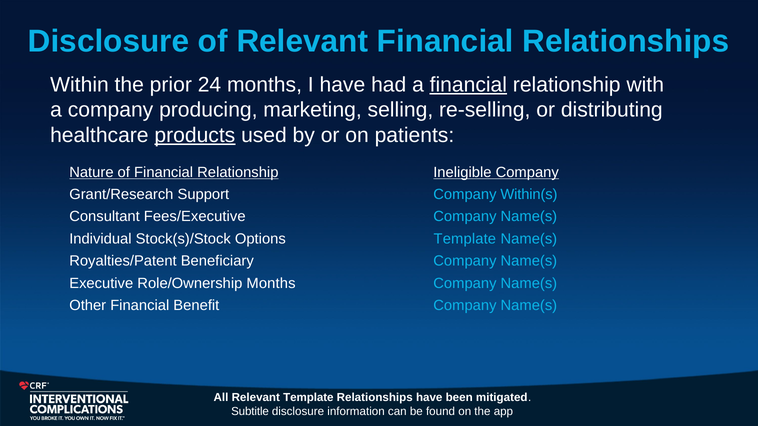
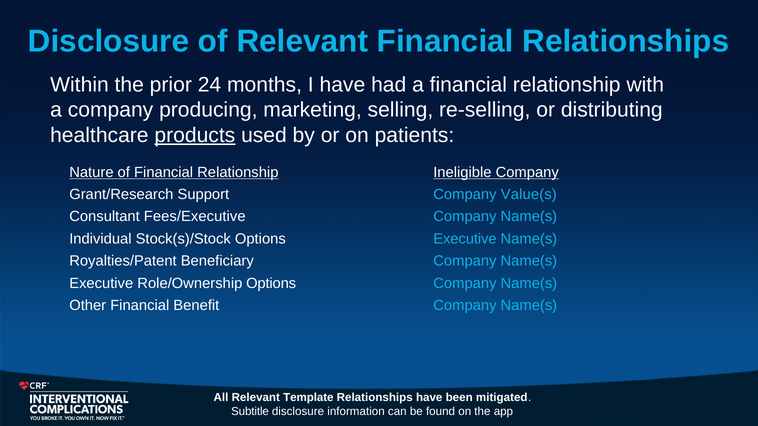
financial at (468, 85) underline: present -> none
Within(s: Within(s -> Value(s
Options Template: Template -> Executive
Role/Ownership Months: Months -> Options
